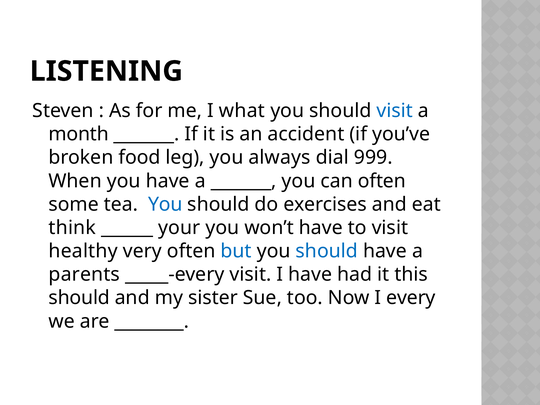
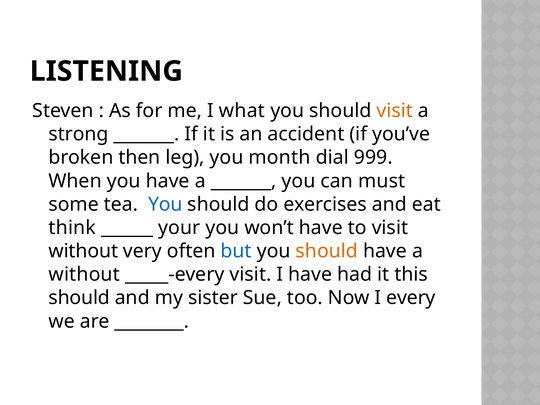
visit at (395, 111) colour: blue -> orange
month: month -> strong
food: food -> then
always: always -> month
can often: often -> must
healthy at (83, 251): healthy -> without
should at (327, 251) colour: blue -> orange
parents at (84, 274): parents -> without
